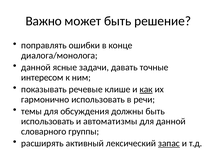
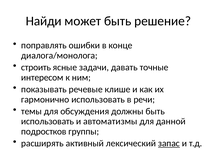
Важно: Важно -> Найди
данной at (36, 67): данной -> строить
как underline: present -> none
словарного: словарного -> подростков
